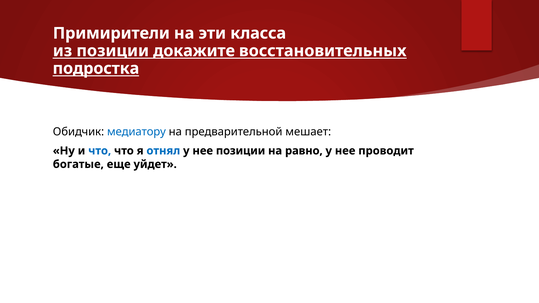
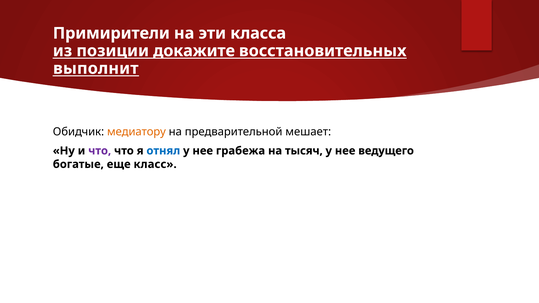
подростка: подростка -> выполнит
медиатору colour: blue -> orange
что at (100, 151) colour: blue -> purple
нее позиции: позиции -> грабежа
равно: равно -> тысяч
проводит: проводит -> ведущего
уйдет: уйдет -> класс
